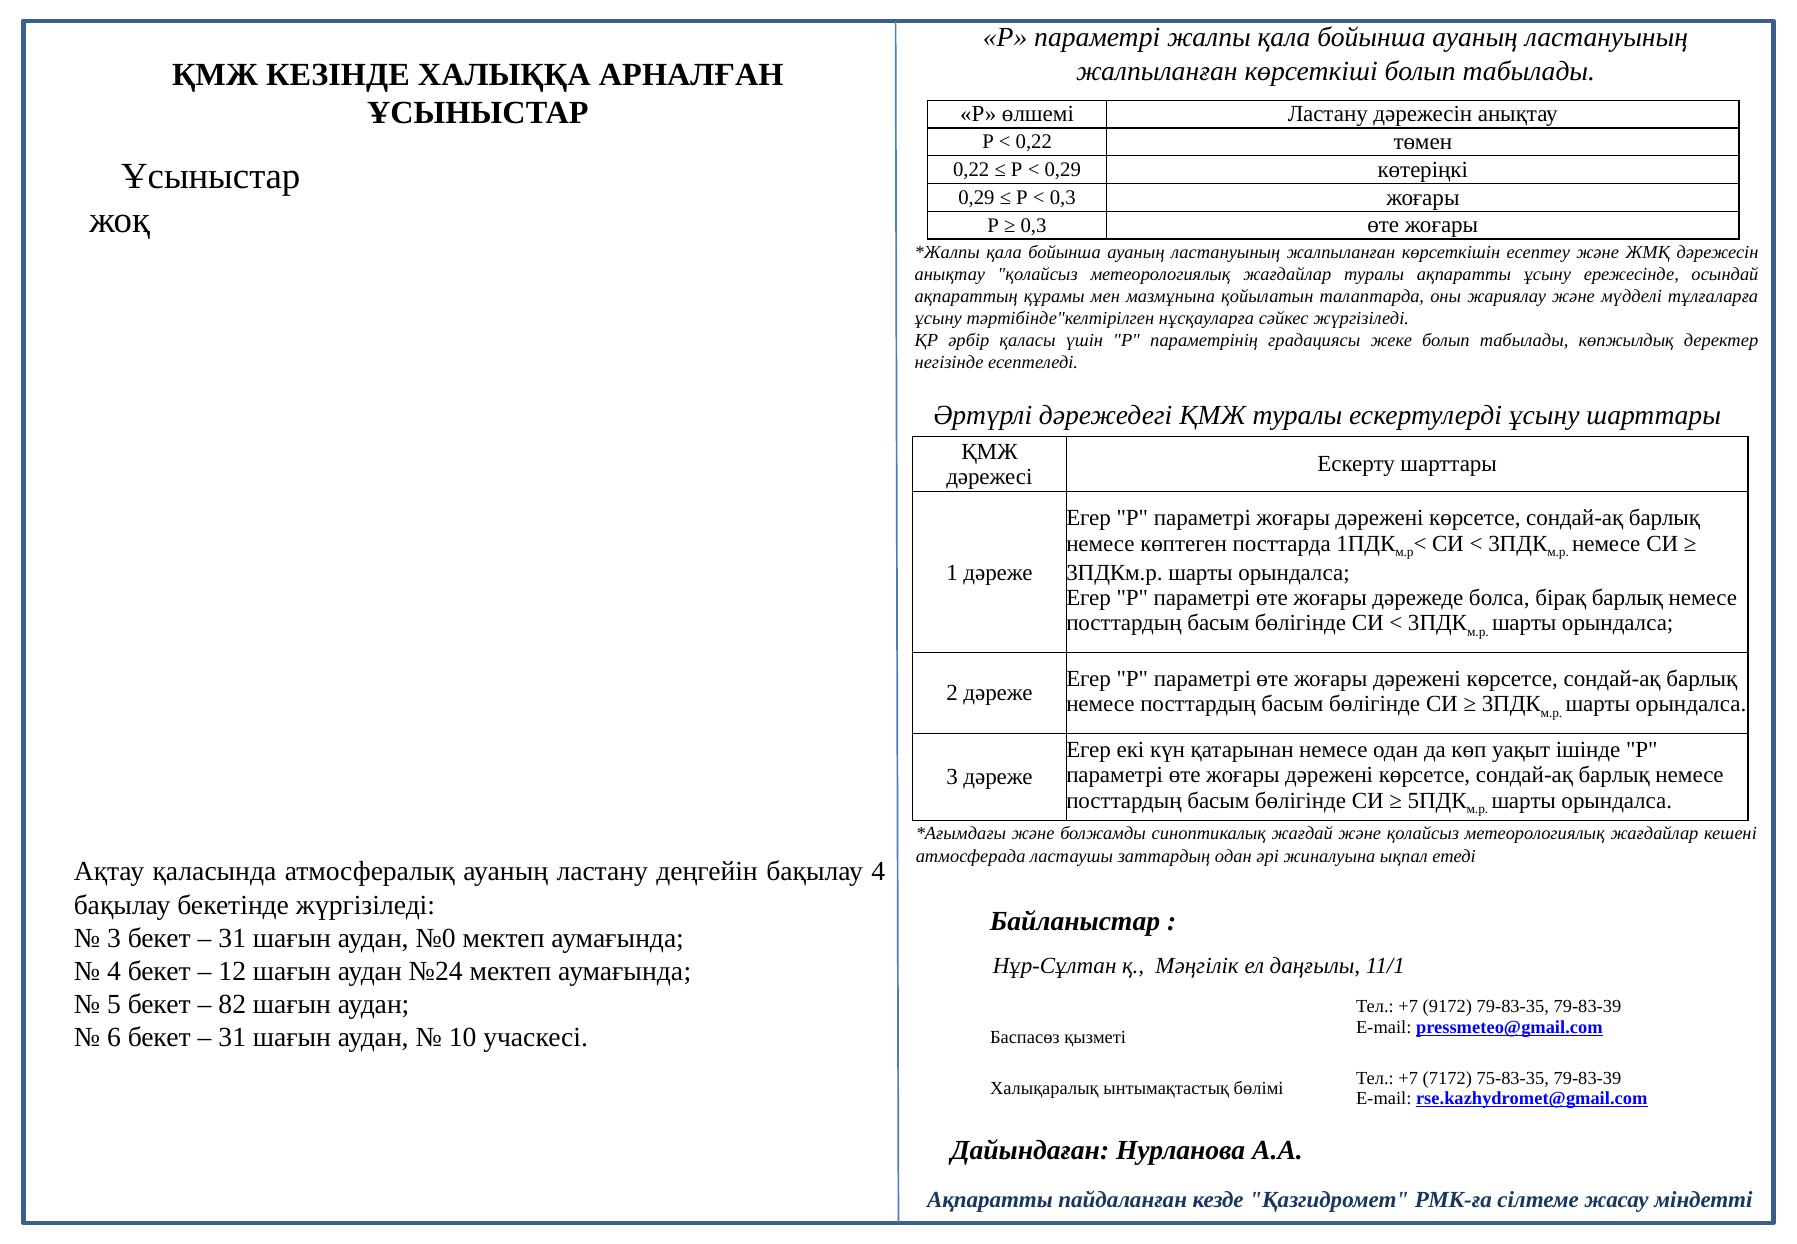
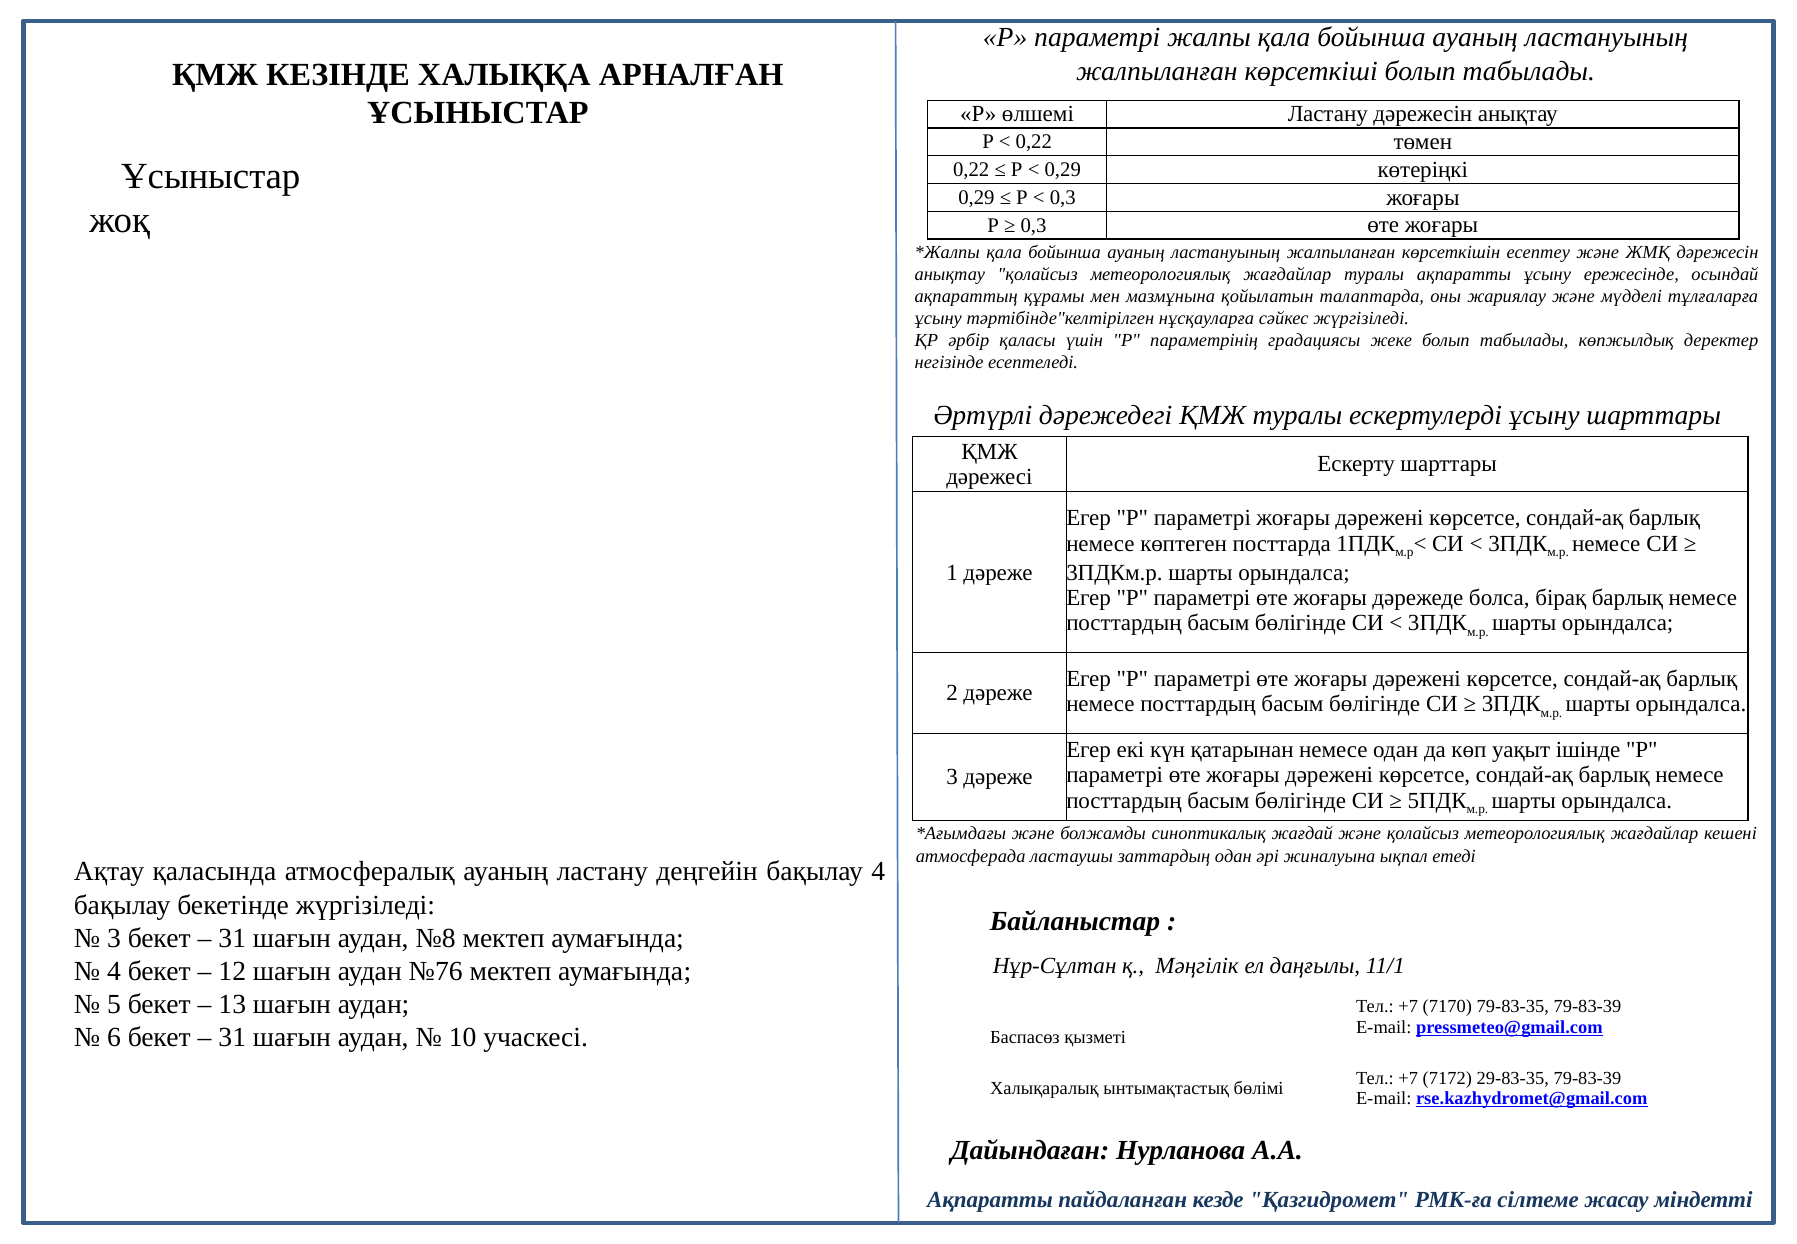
№0: №0 -> №8
№24: №24 -> №76
82: 82 -> 13
9172: 9172 -> 7170
75-83-35: 75-83-35 -> 29-83-35
